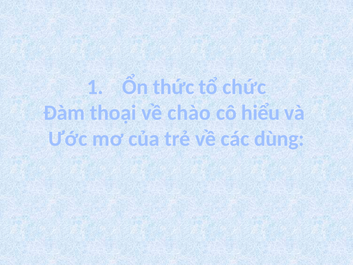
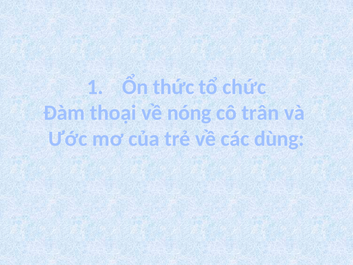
chào: chào -> nóng
hiểu: hiểu -> trân
